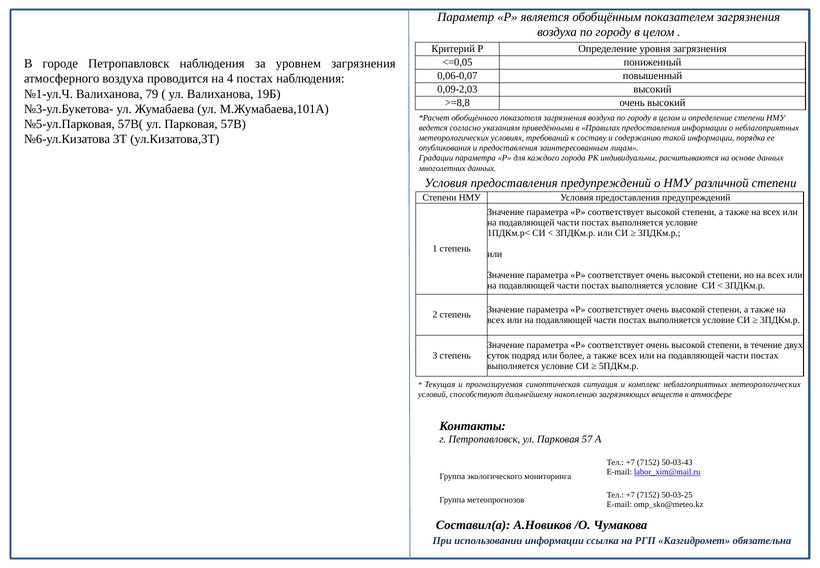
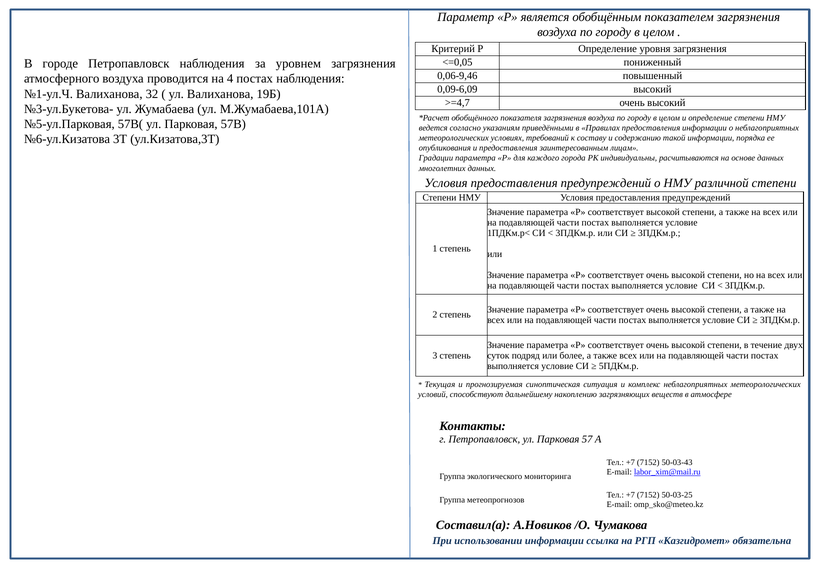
0,06-0,07: 0,06-0,07 -> 0,06-9,46
0,09-2,03: 0,09-2,03 -> 0,09-6,09
79: 79 -> 32
>=8,8: >=8,8 -> >=4,7
